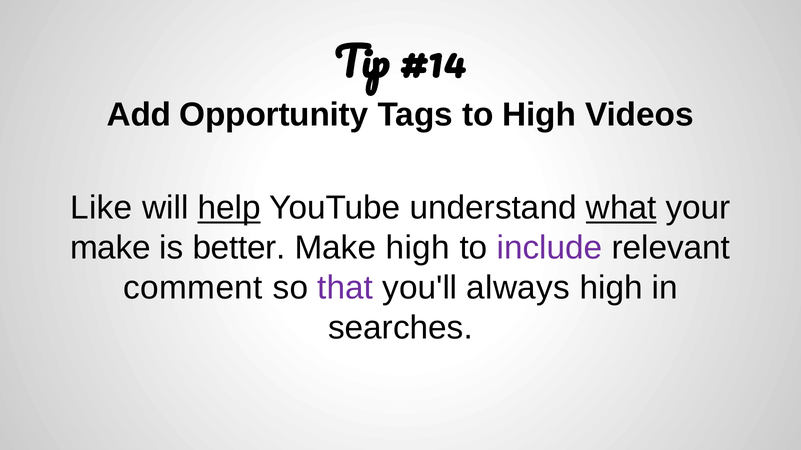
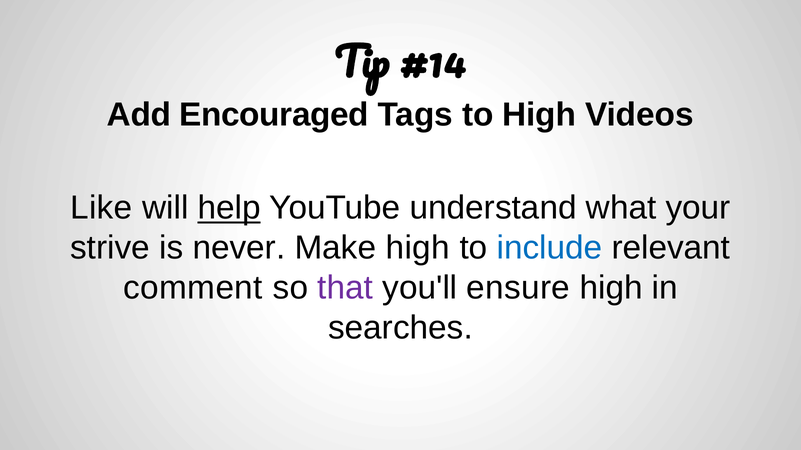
Opportunity: Opportunity -> Encouraged
what underline: present -> none
make at (110, 248): make -> strive
better: better -> never
include colour: purple -> blue
always: always -> ensure
